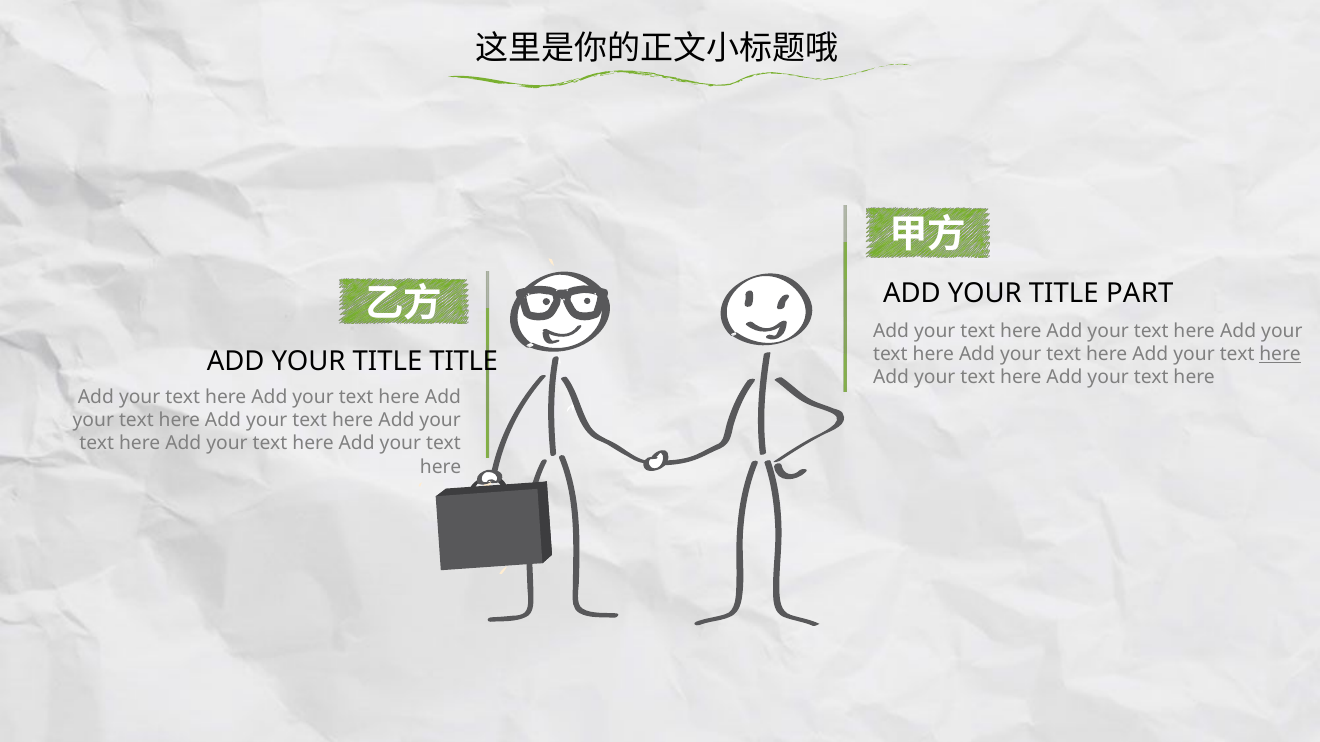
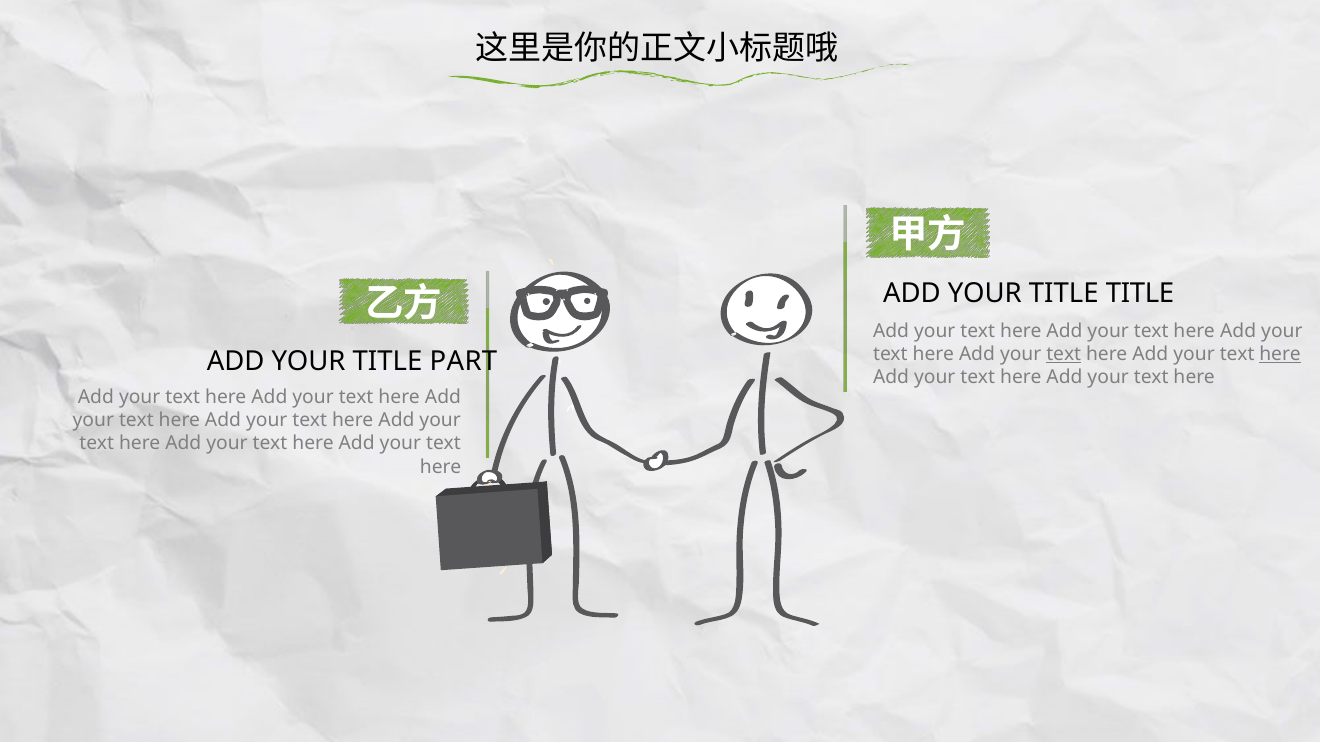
TITLE PART: PART -> TITLE
text at (1064, 355) underline: none -> present
TITLE TITLE: TITLE -> PART
